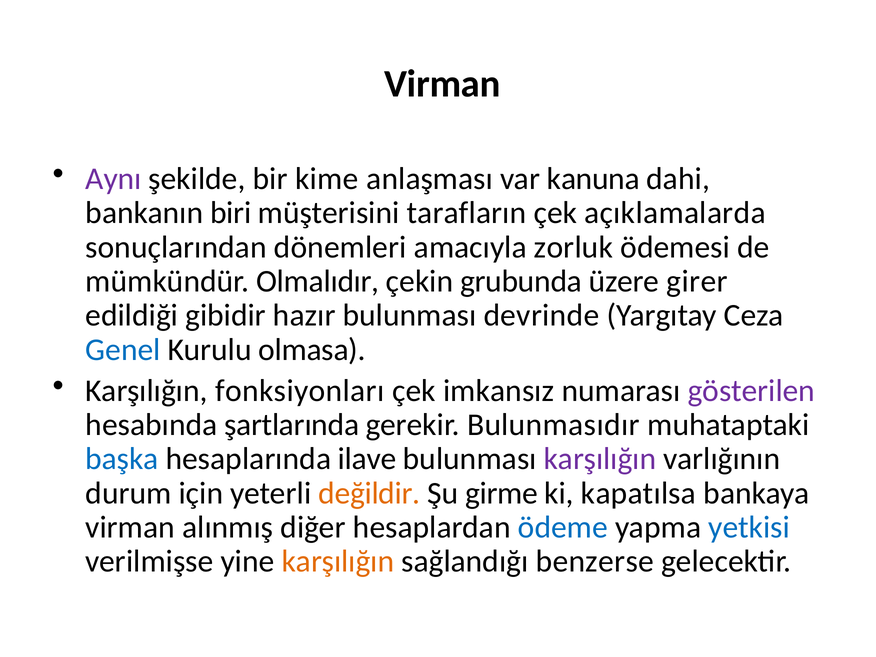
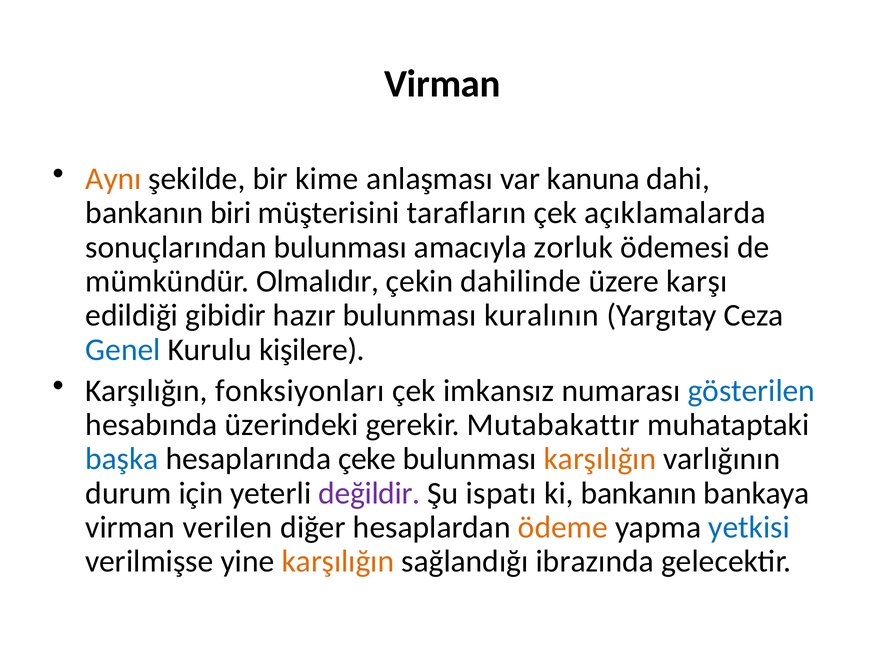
Aynı colour: purple -> orange
sonuçlarından dönemleri: dönemleri -> bulunması
grubunda: grubunda -> dahilinde
girer: girer -> karşı
devrinde: devrinde -> kuralının
olmasa: olmasa -> kişilere
gösterilen colour: purple -> blue
şartlarında: şartlarında -> üzerindeki
Bulunmasıdır: Bulunmasıdır -> Mutabakattır
ilave: ilave -> çeke
karşılığın at (600, 459) colour: purple -> orange
değildir colour: orange -> purple
girme: girme -> ispatı
ki kapatılsa: kapatılsa -> bankanın
alınmış: alınmış -> verilen
ödeme colour: blue -> orange
benzerse: benzerse -> ibrazında
